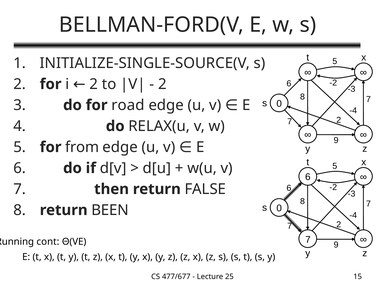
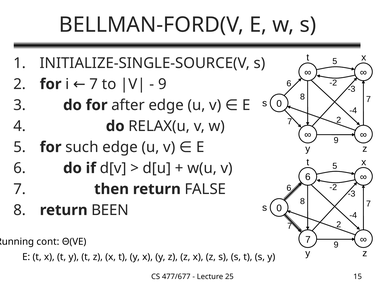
i 2: 2 -> 7
2 at (162, 84): 2 -> 9
road: road -> after
from: from -> such
